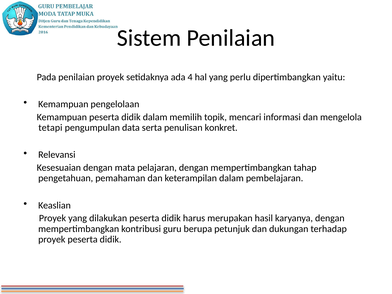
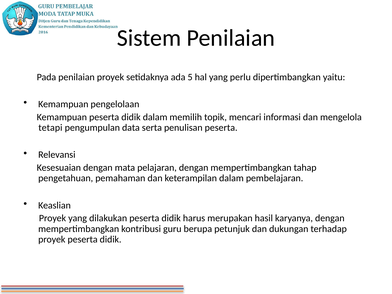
4: 4 -> 5
penulisan konkret: konkret -> peserta
